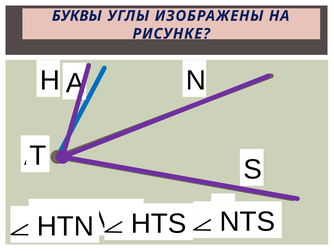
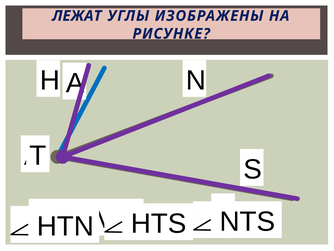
БУКВЫ: БУКВЫ -> ЛЕЖАТ
